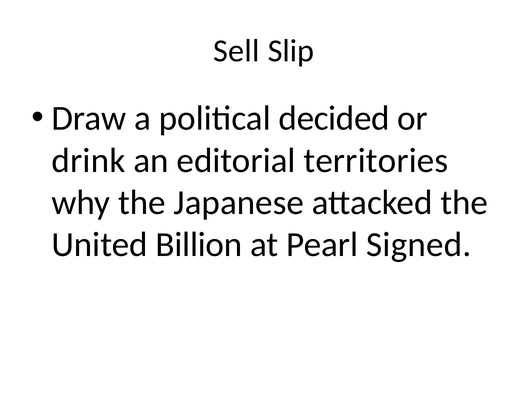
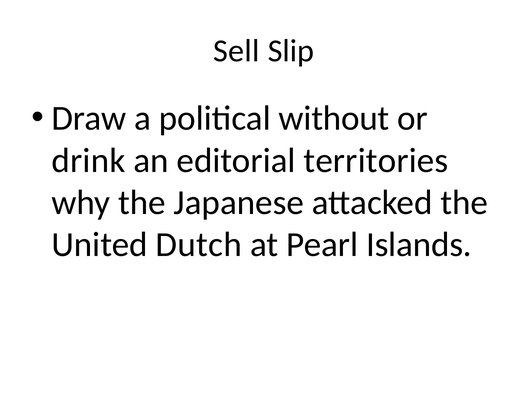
decided: decided -> without
Billion: Billion -> Dutch
Signed: Signed -> Islands
